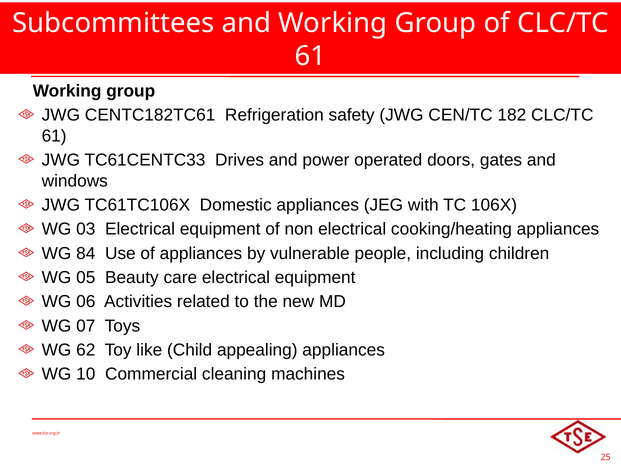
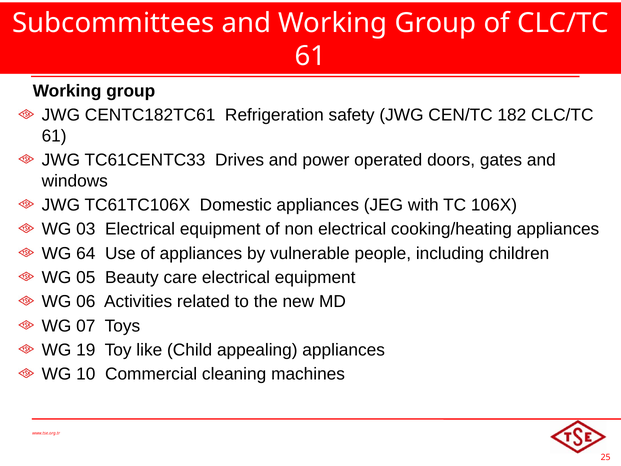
84: 84 -> 64
62: 62 -> 19
